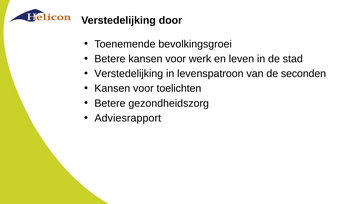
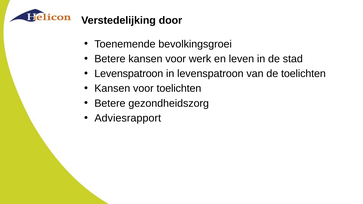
Verstedelijking at (129, 74): Verstedelijking -> Levenspatroon
de seconden: seconden -> toelichten
